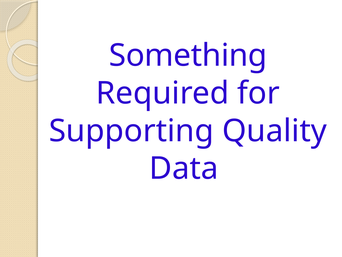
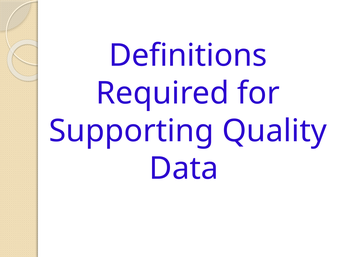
Something: Something -> Definitions
